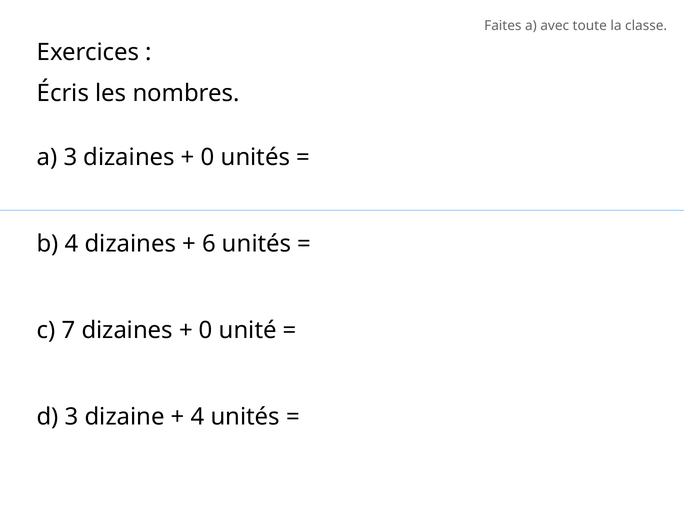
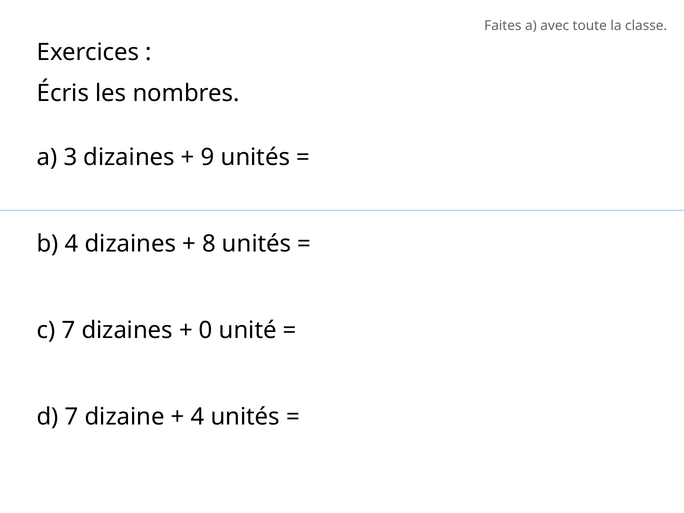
0 at (208, 158): 0 -> 9
6: 6 -> 8
d 3: 3 -> 7
